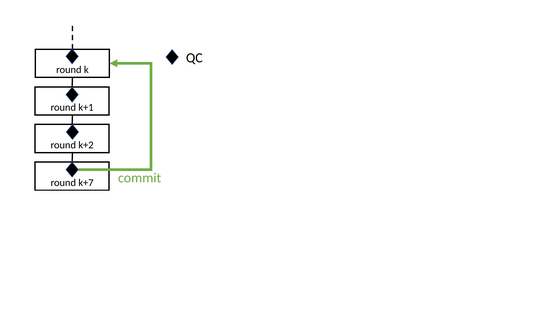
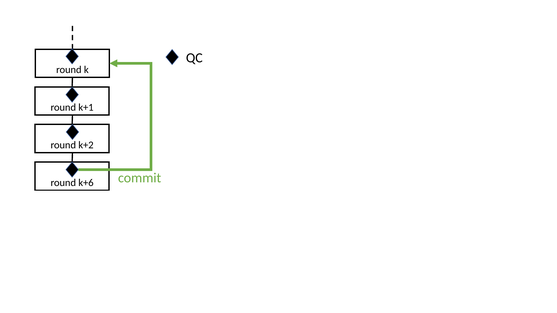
k+7: k+7 -> k+6
